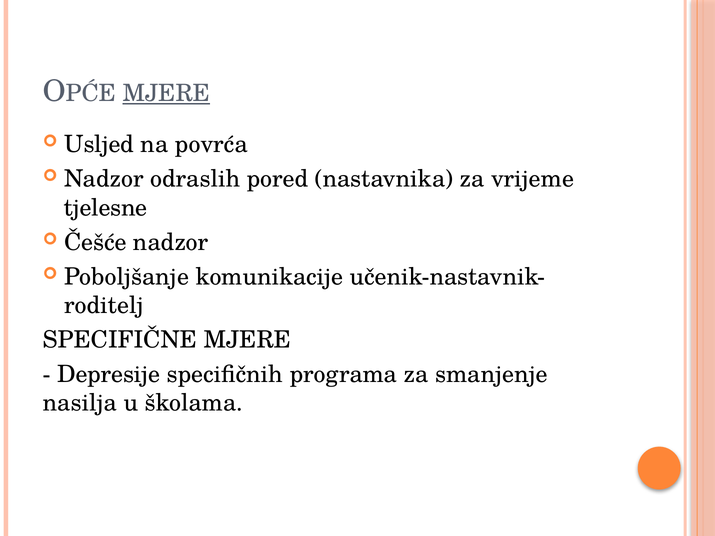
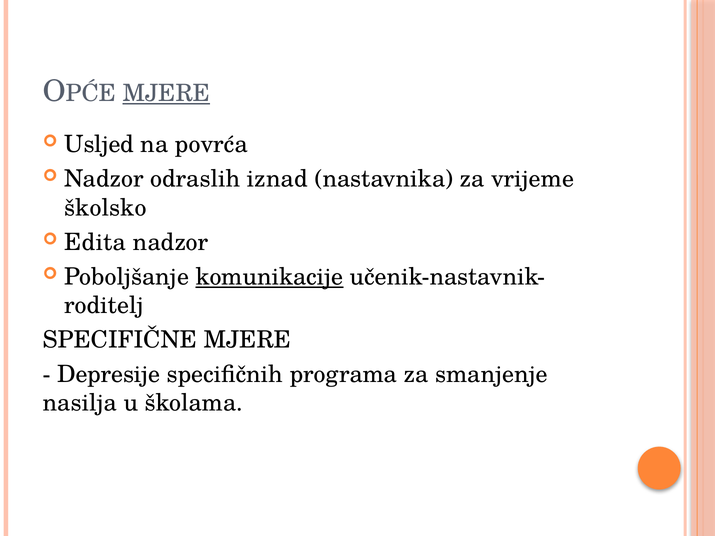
pored: pored -> iznad
tjelesne: tjelesne -> školsko
Češće: Češće -> Edita
komunikacije underline: none -> present
